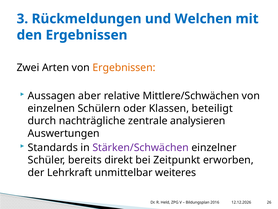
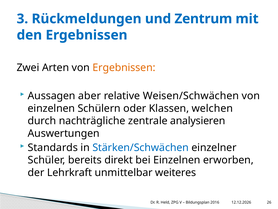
Welchen: Welchen -> Zentrum
Mittlere/Schwächen: Mittlere/Schwächen -> Weisen/Schwächen
beteiligt: beteiligt -> welchen
Stärken/Schwächen colour: purple -> blue
bei Zeitpunkt: Zeitpunkt -> Einzelnen
